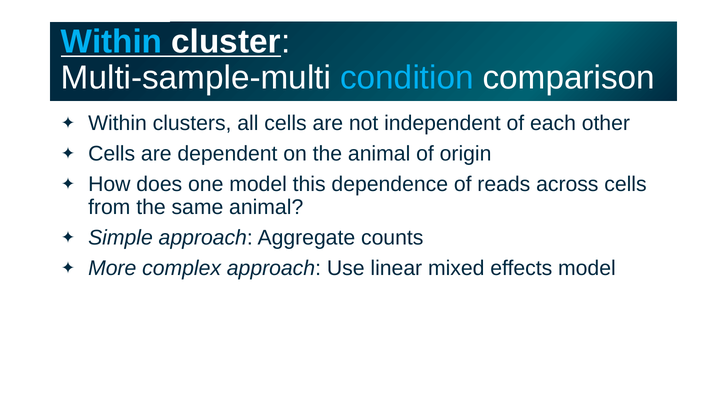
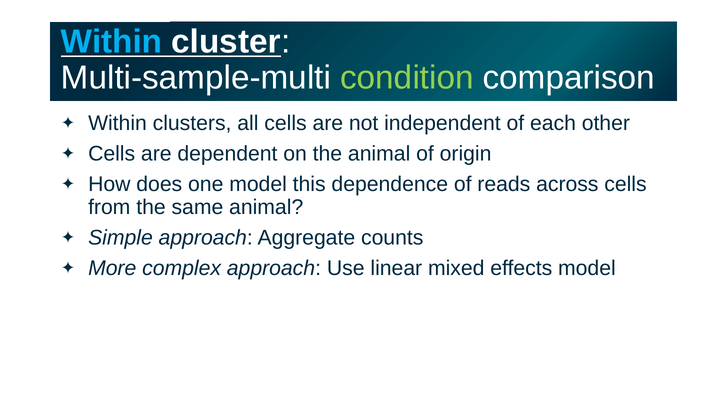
condition colour: light blue -> light green
